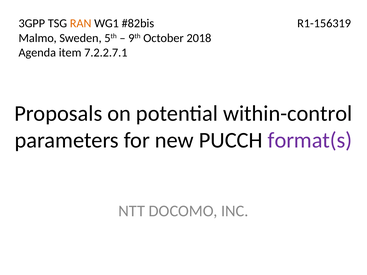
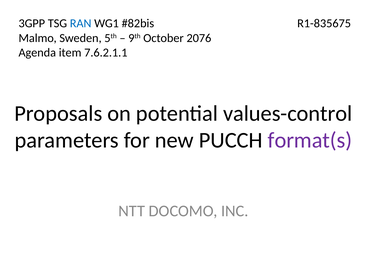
RAN colour: orange -> blue
R1-156319: R1-156319 -> R1-835675
2018: 2018 -> 2076
7.2.2.7.1: 7.2.2.7.1 -> 7.6.2.1.1
within-control: within-control -> values-control
